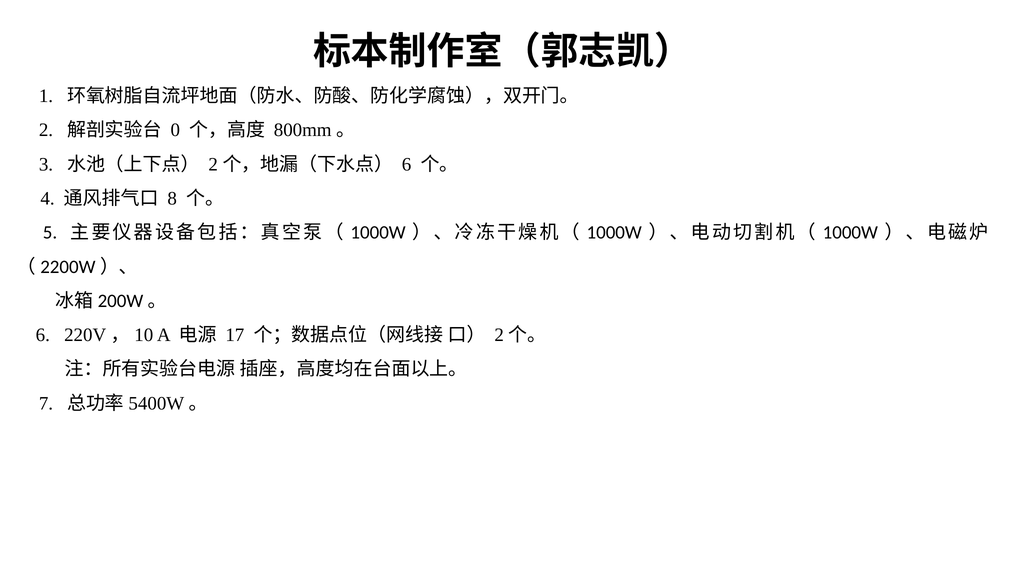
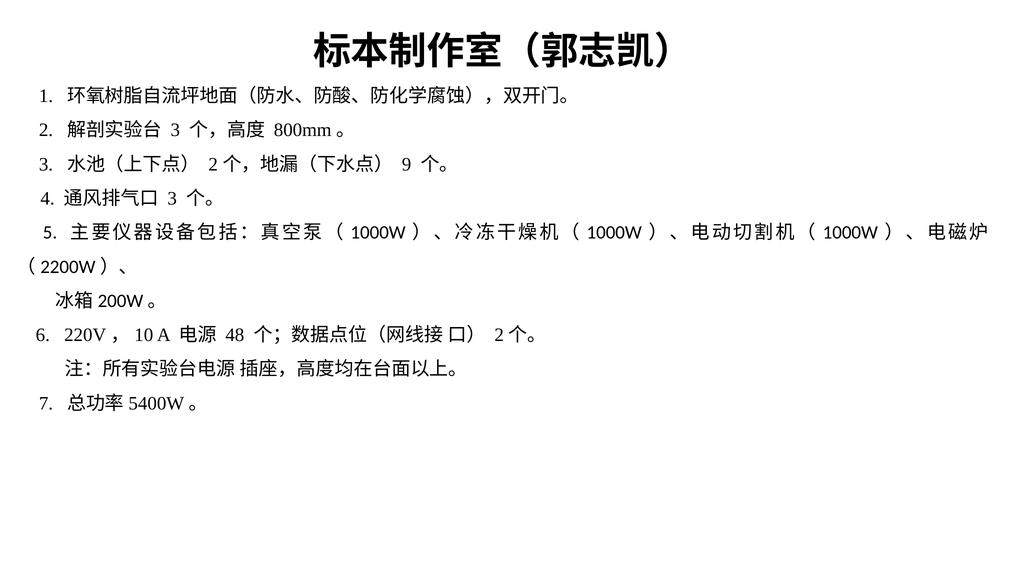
0 at (175, 130): 0 -> 3
6 at (407, 164): 6 -> 9
8 at (172, 198): 8 -> 3
17: 17 -> 48
